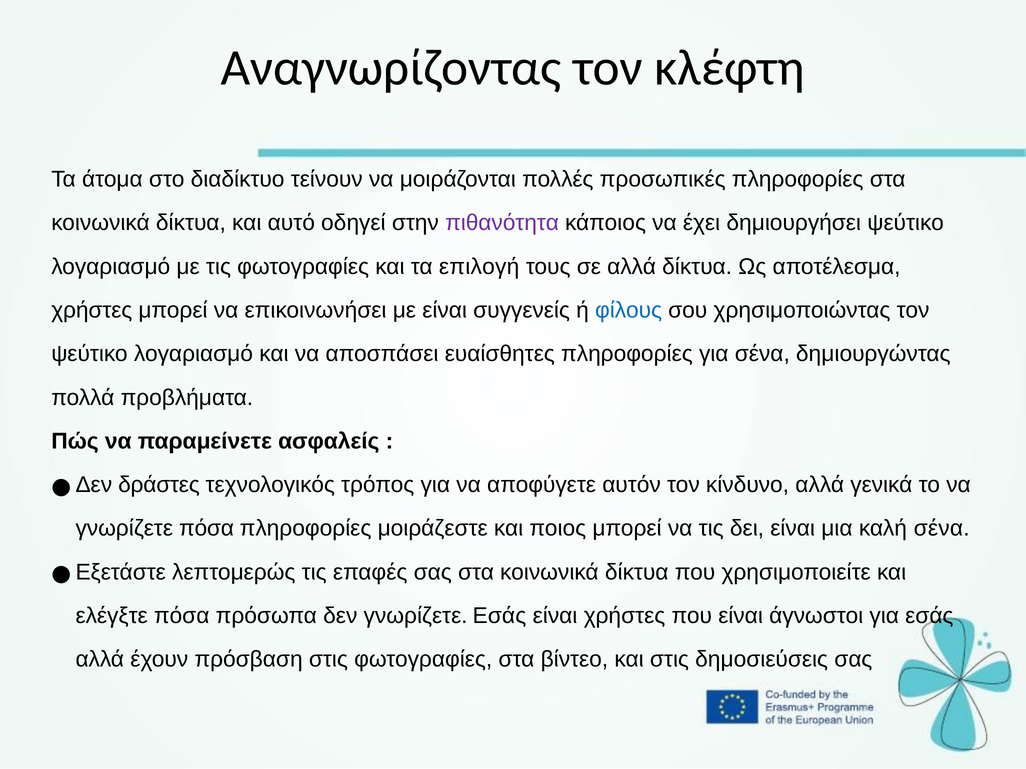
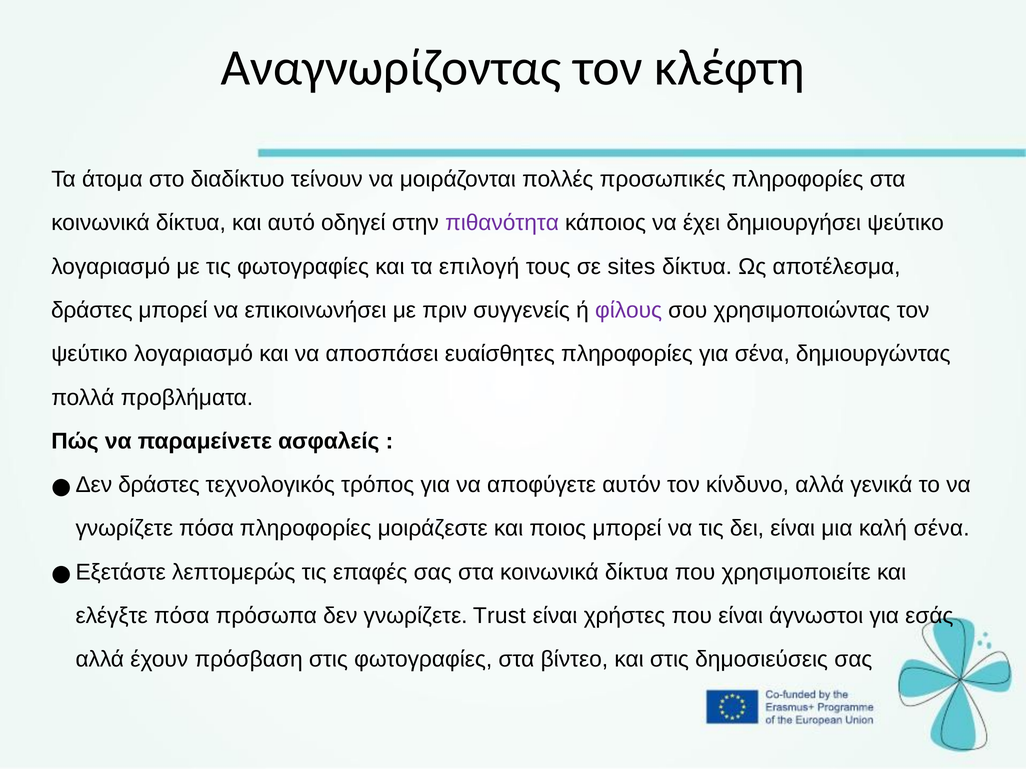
σε αλλά: αλλά -> sites
χρήστες at (92, 310): χρήστες -> δράστες
με είναι: είναι -> πριν
φίλους colour: blue -> purple
γνωρίζετε Εσάς: Εσάς -> Trust
